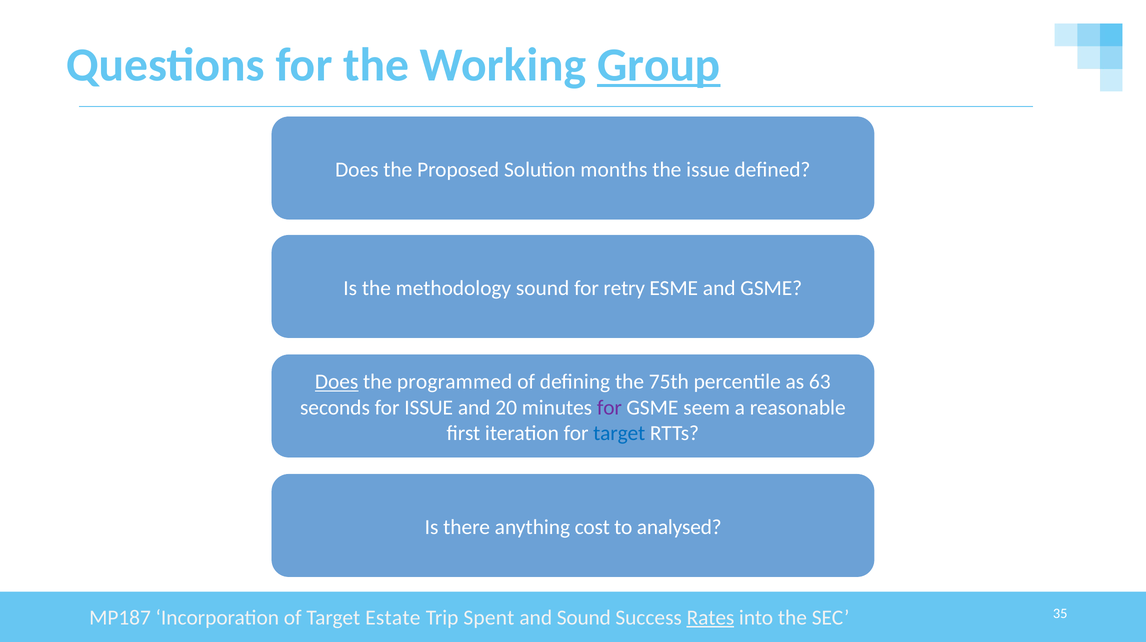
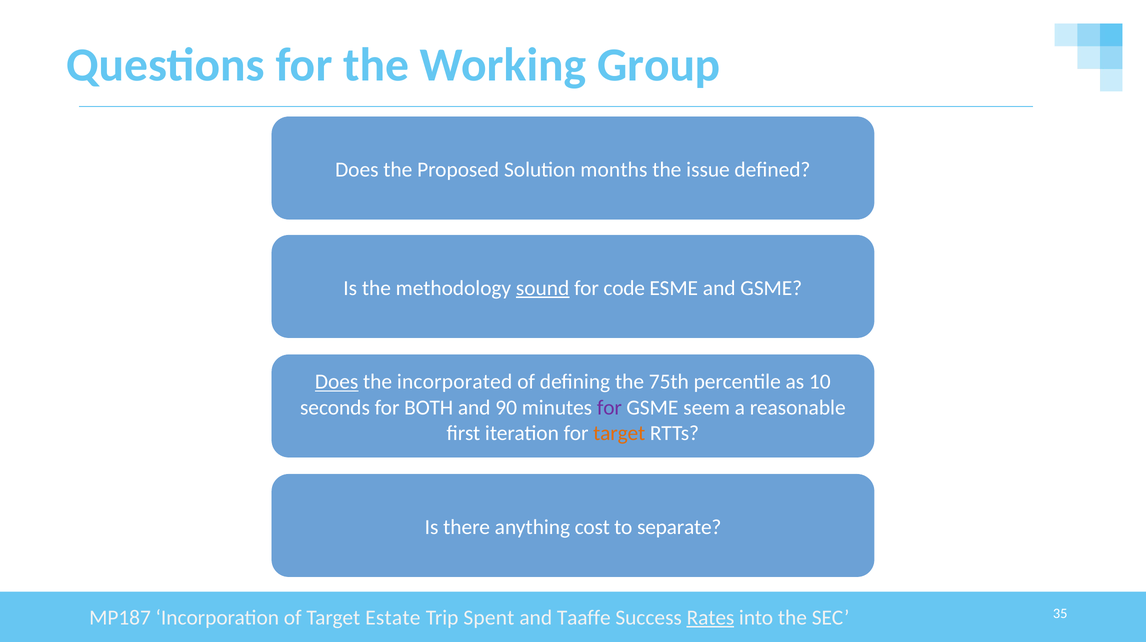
Group underline: present -> none
sound at (543, 288) underline: none -> present
retry: retry -> code
programmed: programmed -> incorporated
63: 63 -> 10
for ISSUE: ISSUE -> BOTH
20: 20 -> 90
target at (619, 433) colour: blue -> orange
analysed: analysed -> separate
and Sound: Sound -> Taaffe
